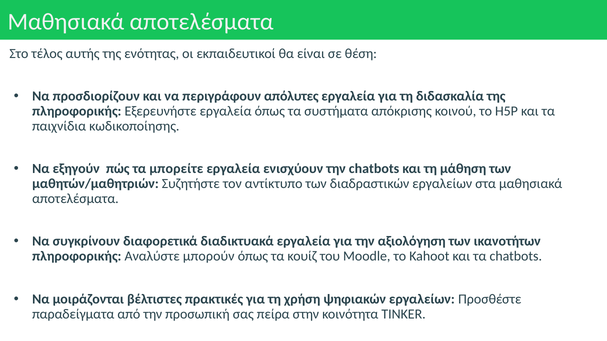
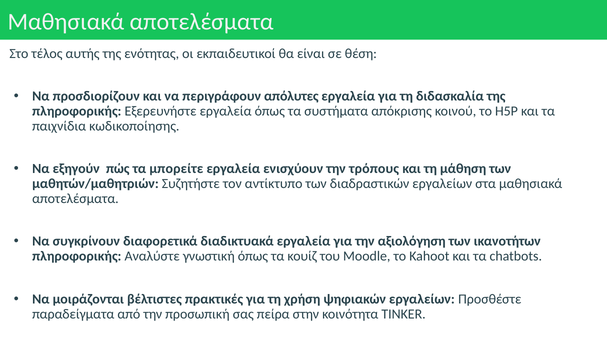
την chatbots: chatbots -> τρόπους
μπορούν: μπορούν -> γνωστική
